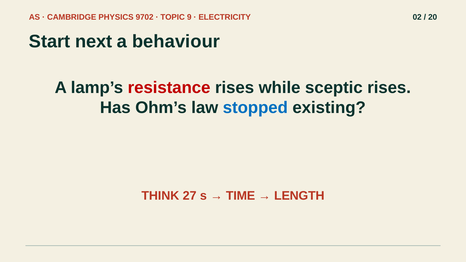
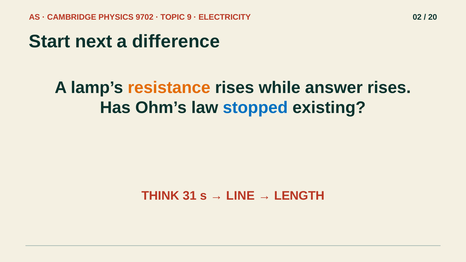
behaviour: behaviour -> difference
resistance colour: red -> orange
sceptic: sceptic -> answer
27: 27 -> 31
TIME: TIME -> LINE
